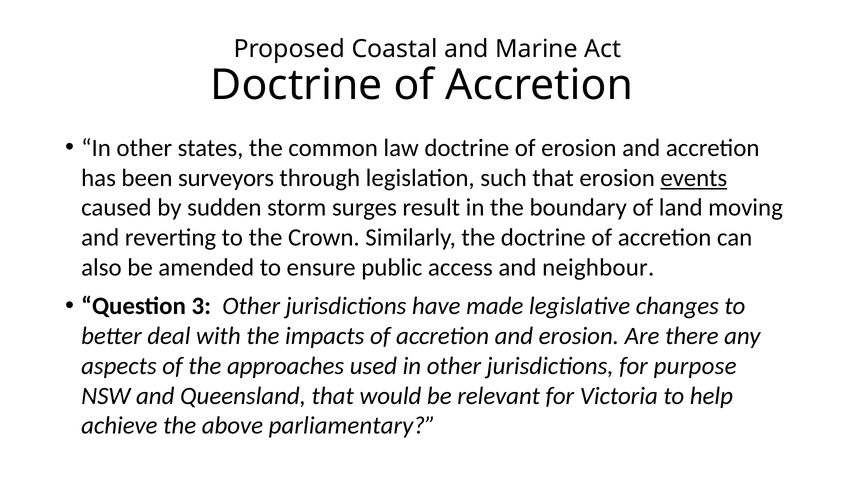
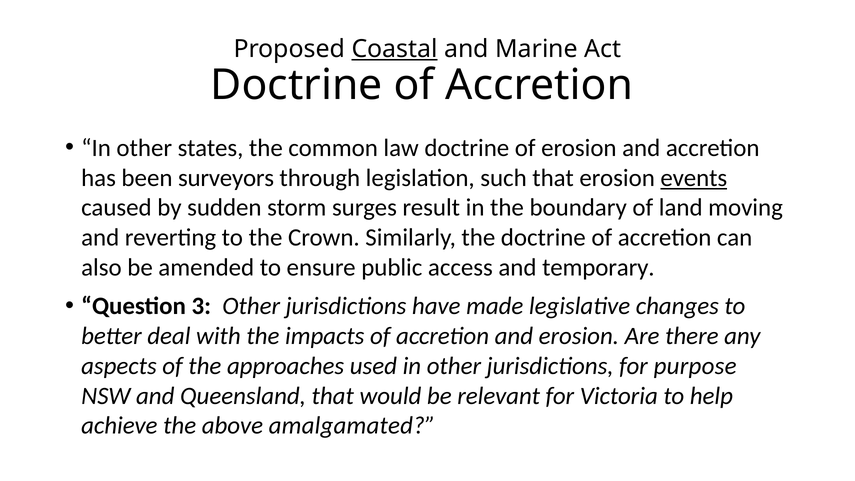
Coastal underline: none -> present
neighbour: neighbour -> temporary
parliamentary: parliamentary -> amalgamated
